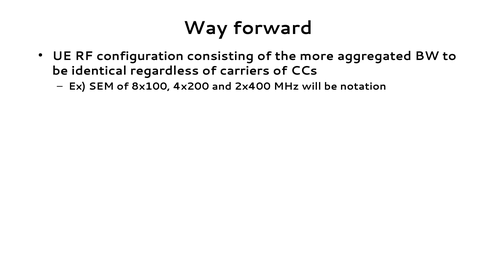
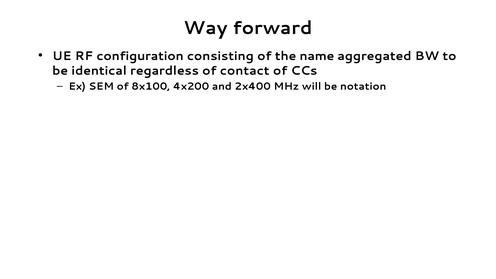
more: more -> name
carriers: carriers -> contact
